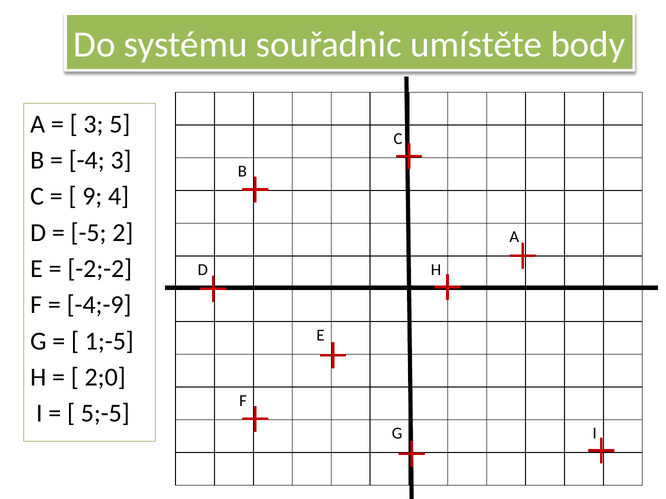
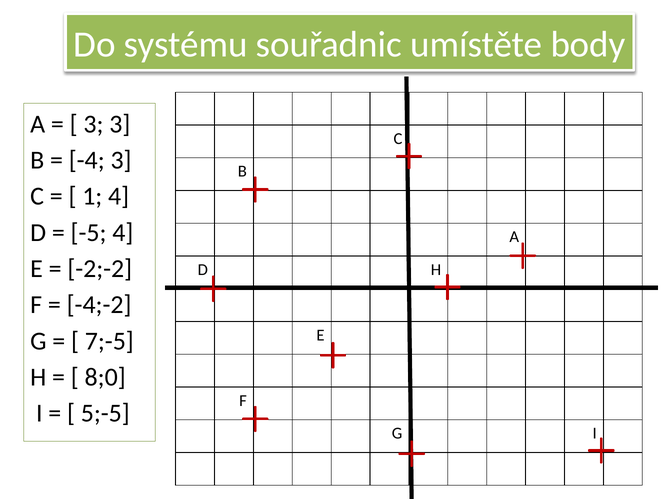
3 5: 5 -> 3
9: 9 -> 1
-5 2: 2 -> 4
-4;-9: -4;-9 -> -4;-2
1;-5: 1;-5 -> 7;-5
2;0: 2;0 -> 8;0
